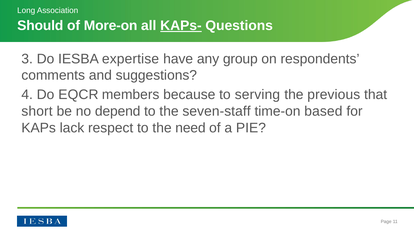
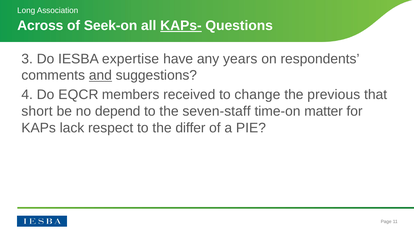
Should: Should -> Across
More-on: More-on -> Seek-on
group: group -> years
and underline: none -> present
because: because -> received
serving: serving -> change
based: based -> matter
need: need -> differ
